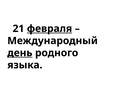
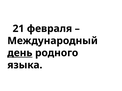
февраля underline: present -> none
